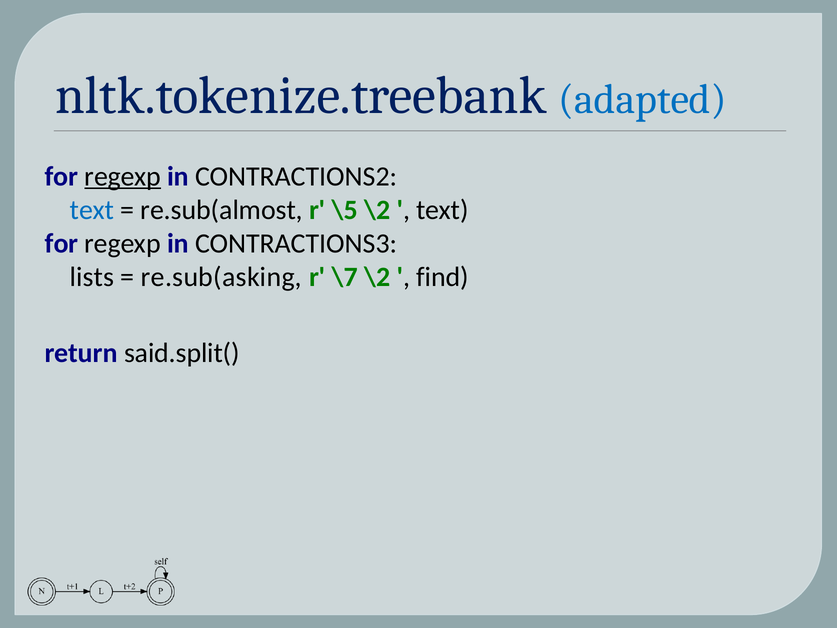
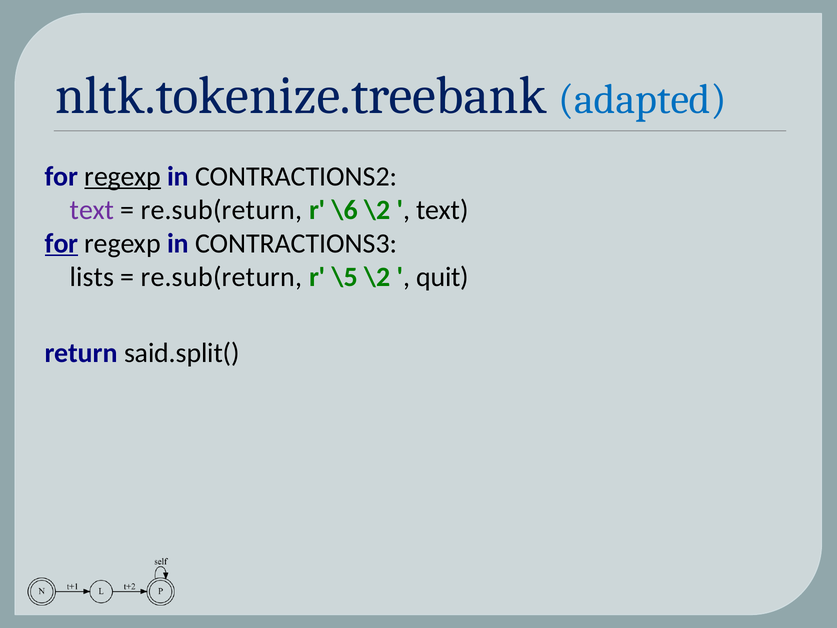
text at (92, 210) colour: blue -> purple
re.sub(almost at (222, 210): re.sub(almost -> re.sub(return
\5: \5 -> \6
for at (62, 243) underline: none -> present
re.sub(asking at (221, 277): re.sub(asking -> re.sub(return
\7: \7 -> \5
find: find -> quit
